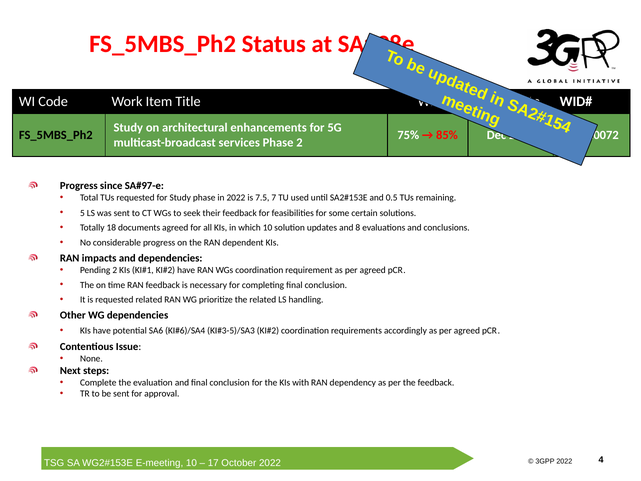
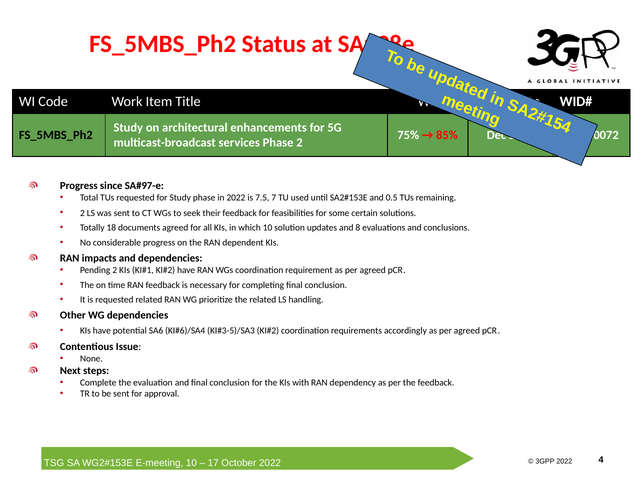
5 at (82, 213): 5 -> 2
